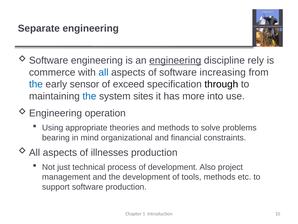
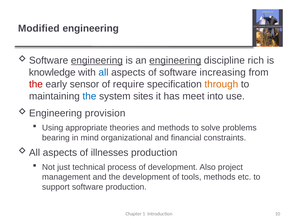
Separate: Separate -> Modified
engineering at (97, 60) underline: none -> present
rely: rely -> rich
commerce: commerce -> knowledge
the at (36, 84) colour: blue -> red
exceed: exceed -> require
through colour: black -> orange
more: more -> meet
operation: operation -> provision
